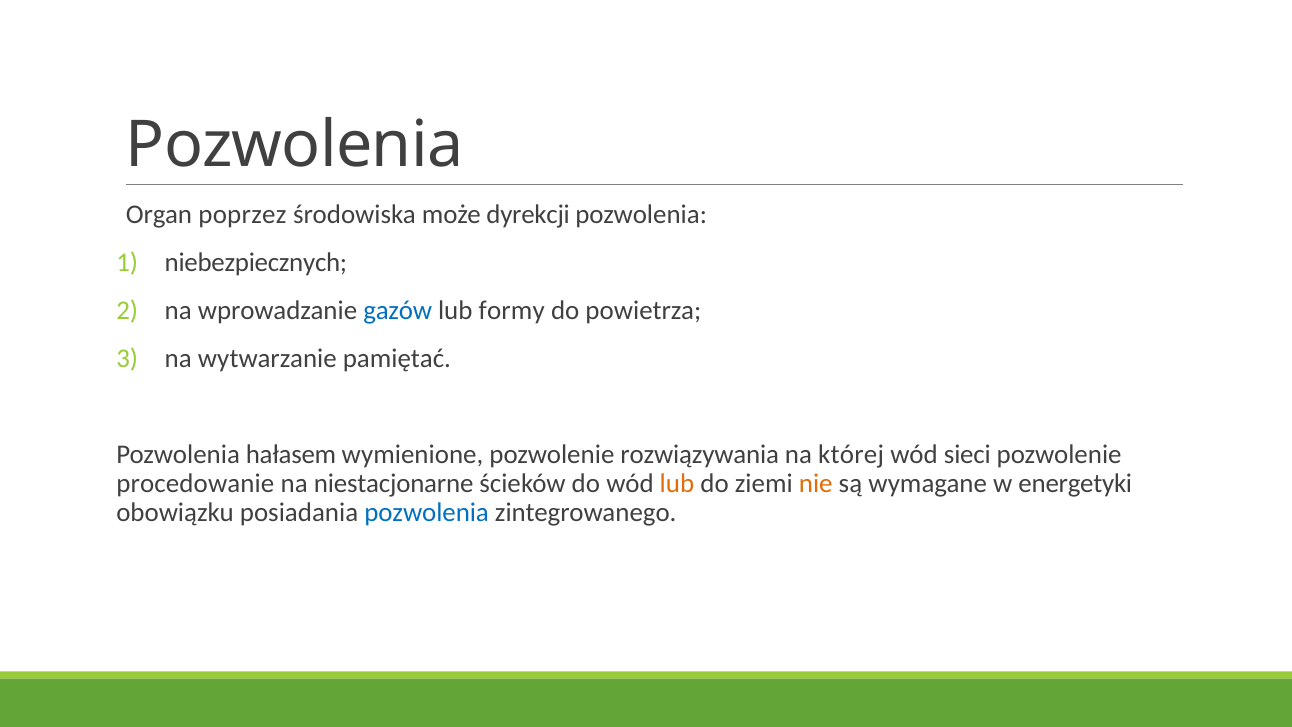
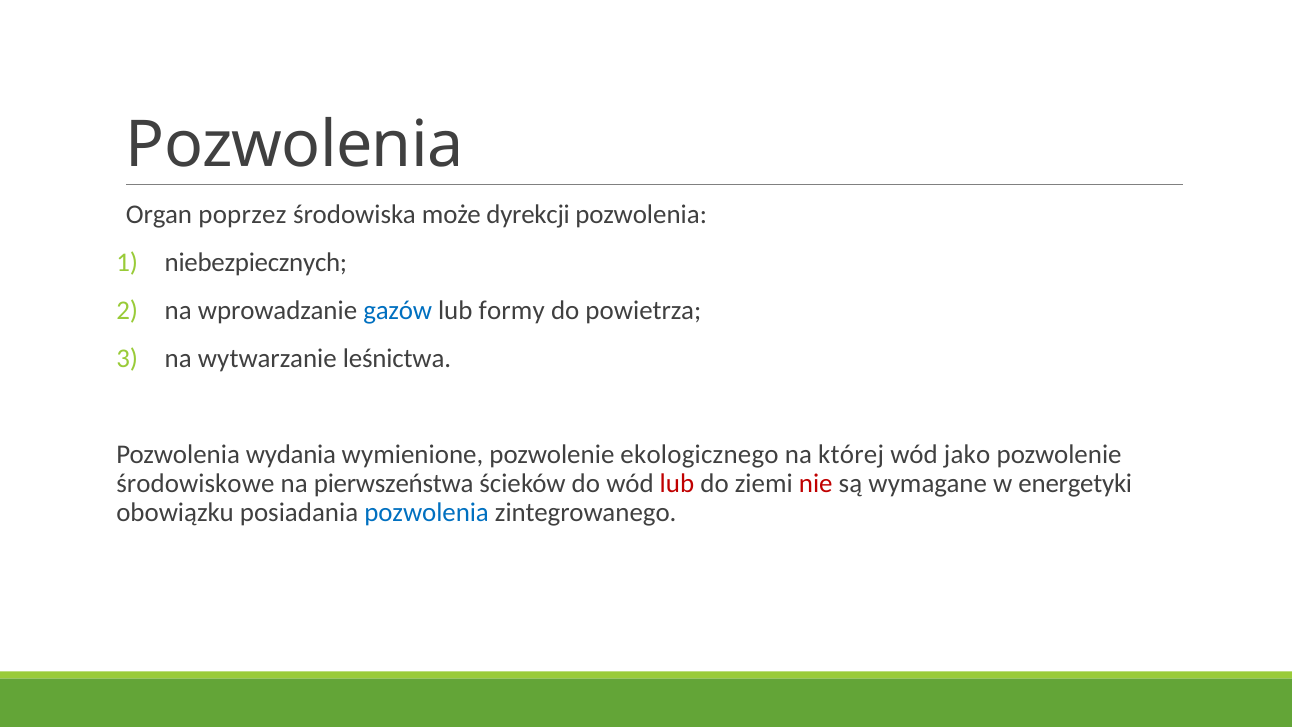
pamiętać: pamiętać -> leśnictwa
hałasem: hałasem -> wydania
rozwiązywania: rozwiązywania -> ekologicznego
sieci: sieci -> jako
procedowanie: procedowanie -> środowiskowe
niestacjonarne: niestacjonarne -> pierwszeństwa
lub at (677, 483) colour: orange -> red
nie colour: orange -> red
